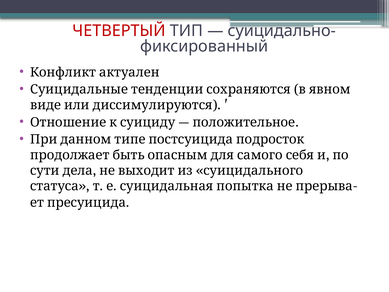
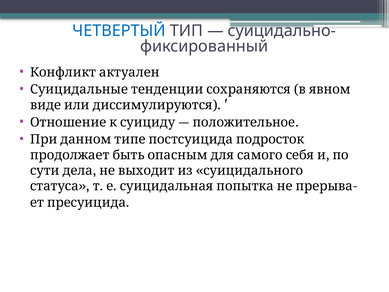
ЧЕТВЕРТЫЙ colour: red -> blue
